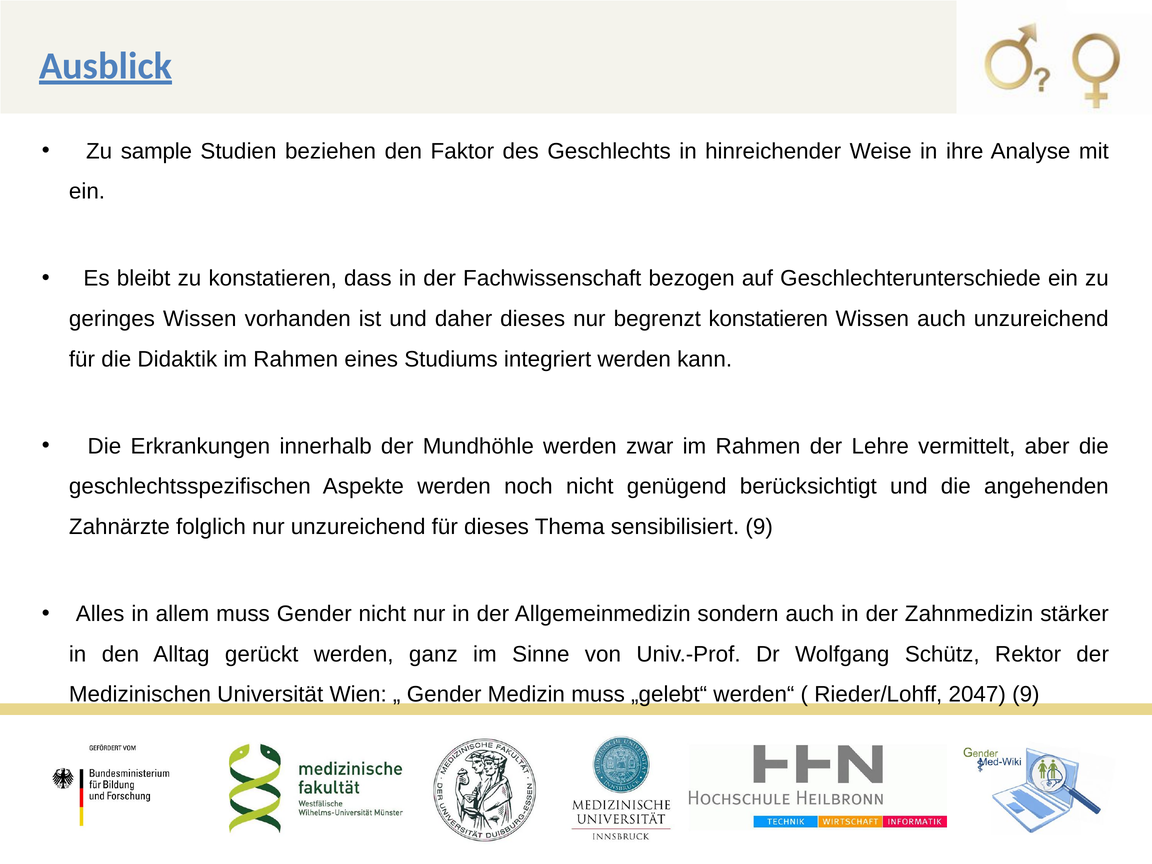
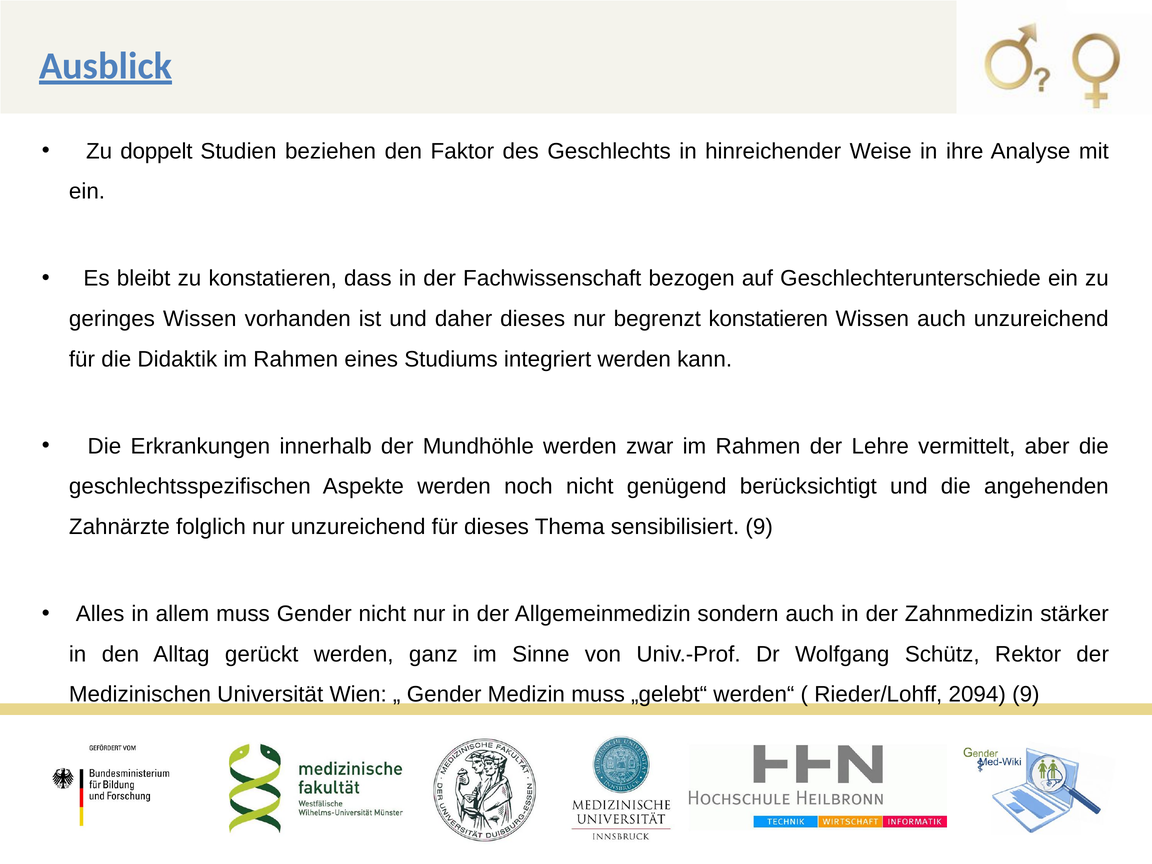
sample: sample -> doppelt
2047: 2047 -> 2094
